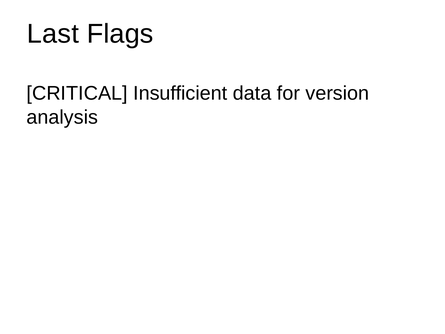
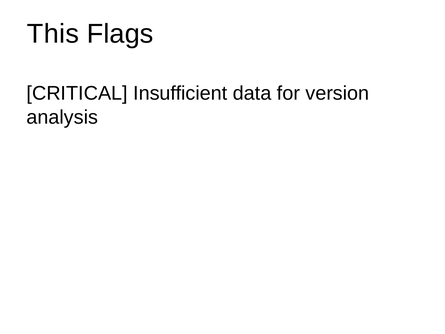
Last: Last -> This
